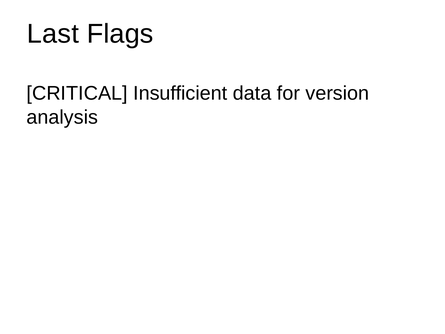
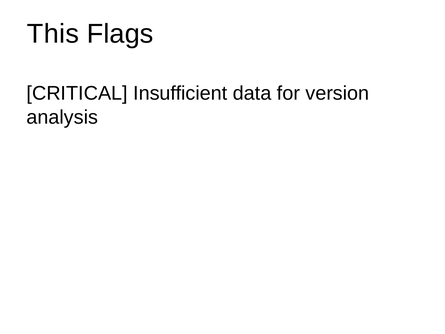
Last: Last -> This
